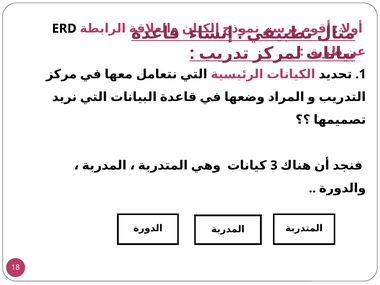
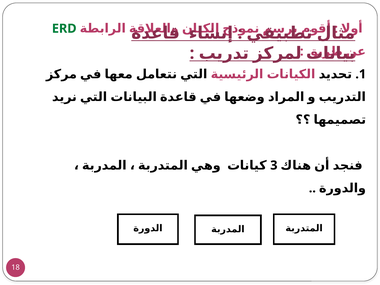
ERD colour: black -> green
